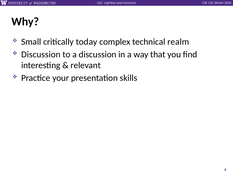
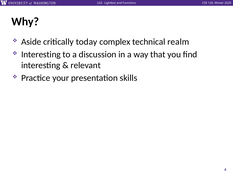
Small: Small -> Aside
Discussion at (41, 55): Discussion -> Interesting
